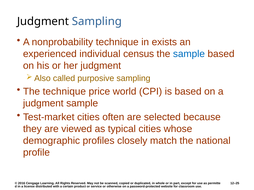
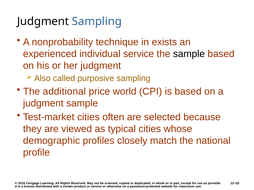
individual census: census -> service
sample at (189, 54) colour: blue -> black
The technique: technique -> additional
